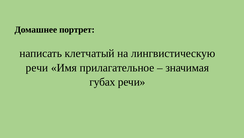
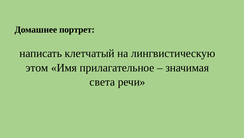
речи at (37, 67): речи -> этом
губах: губах -> света
